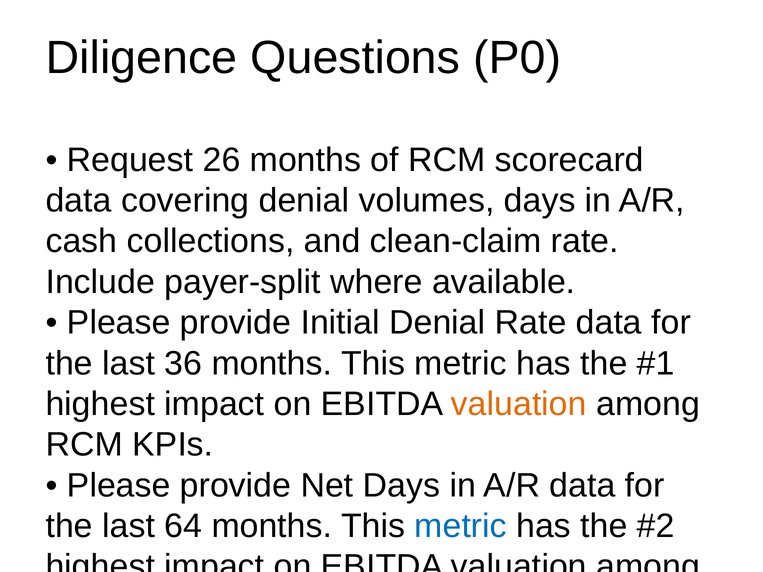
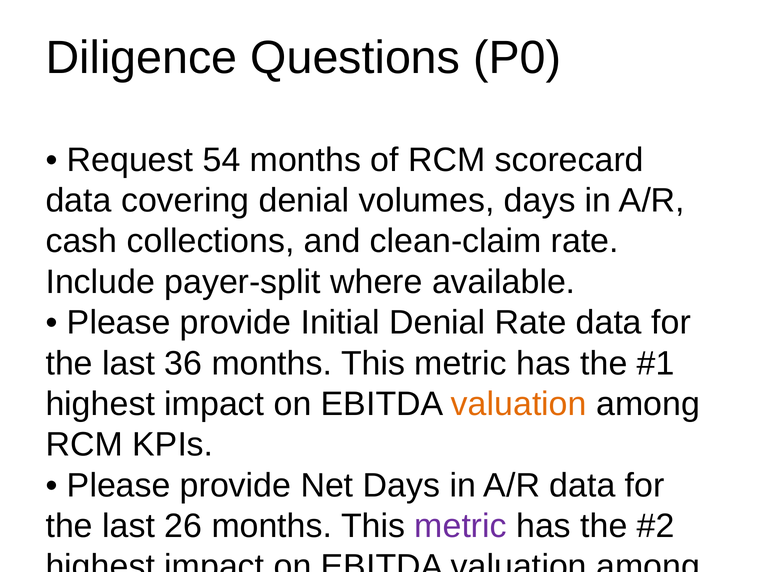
26: 26 -> 54
64: 64 -> 26
metric at (461, 526) colour: blue -> purple
